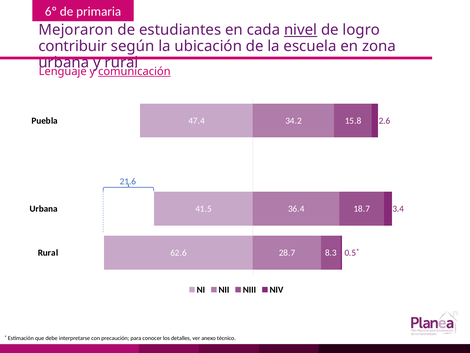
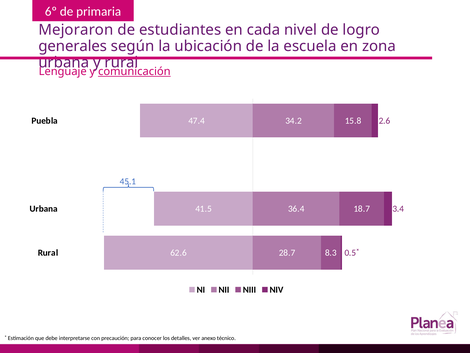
nivel underline: present -> none
contribuir: contribuir -> generales
21.6: 21.6 -> 45.1
